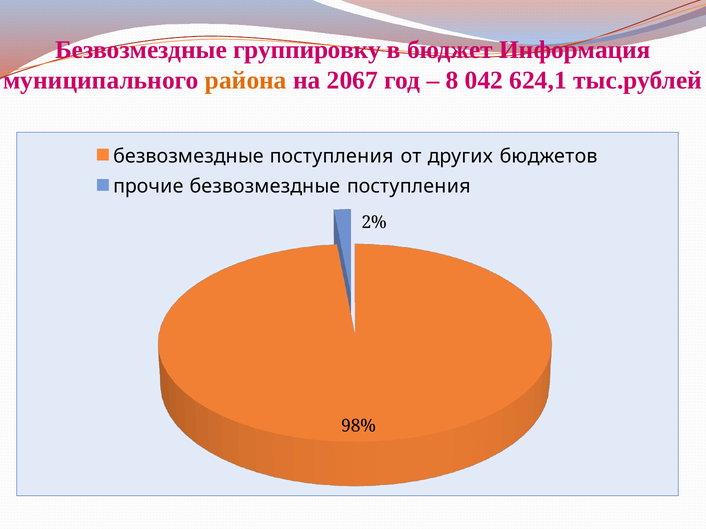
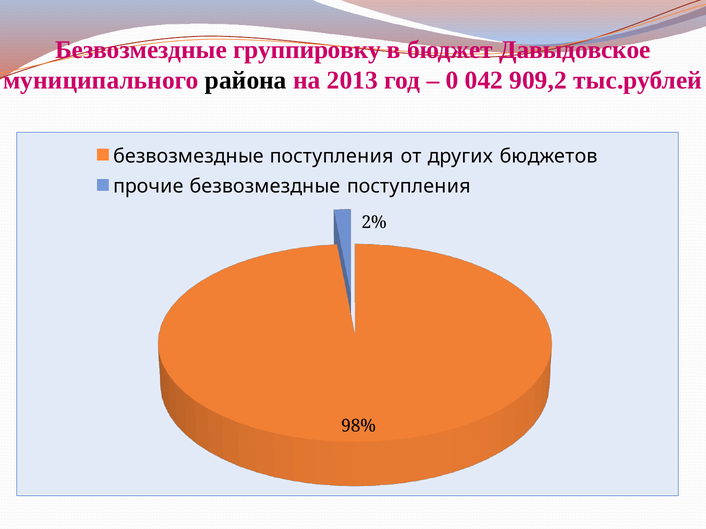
Информация: Информация -> Давыдовское
района colour: orange -> black
2067: 2067 -> 2013
8: 8 -> 0
624,1: 624,1 -> 909,2
